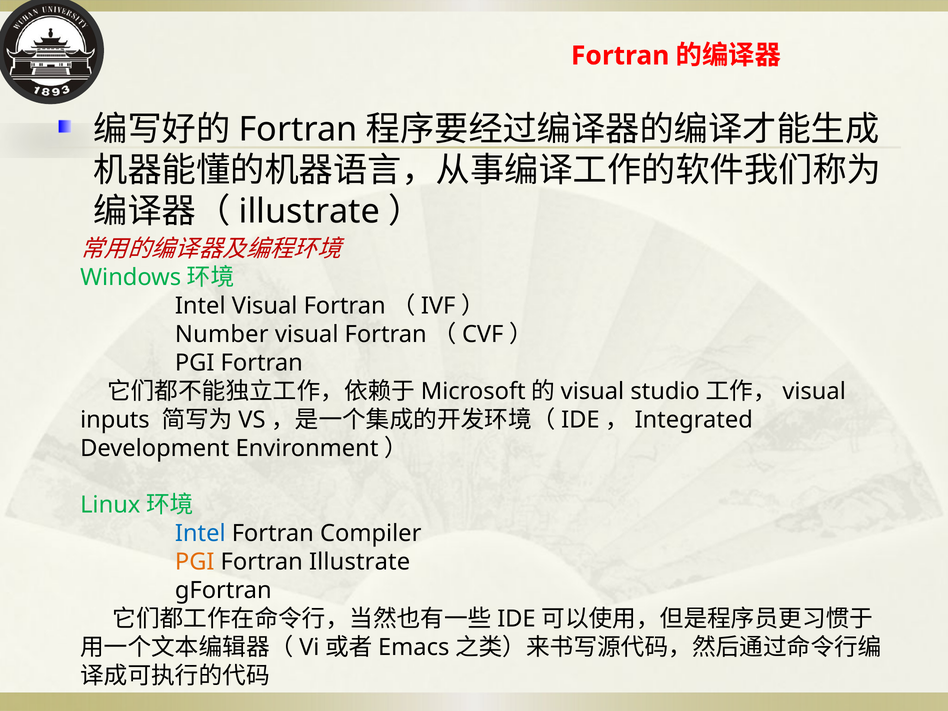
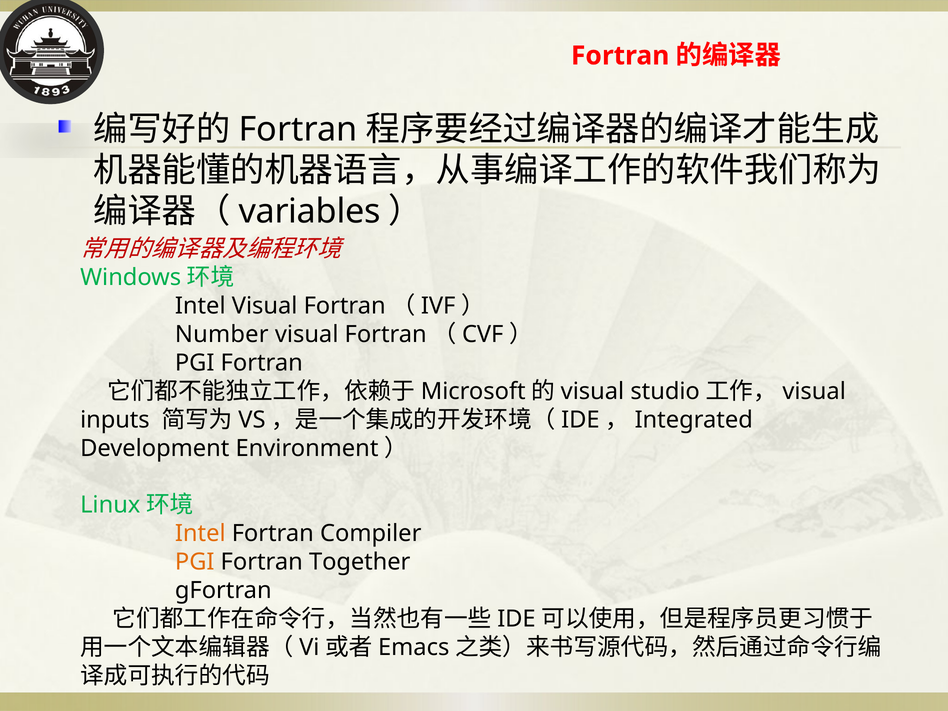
illustrate at (309, 211): illustrate -> variables
Intel at (200, 534) colour: blue -> orange
Fortran Illustrate: Illustrate -> Together
